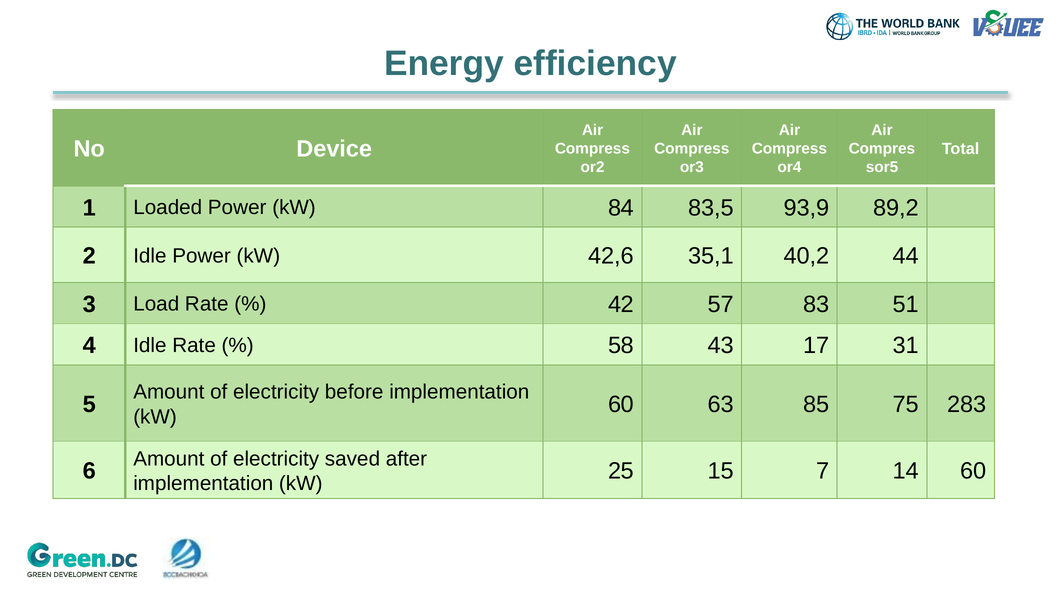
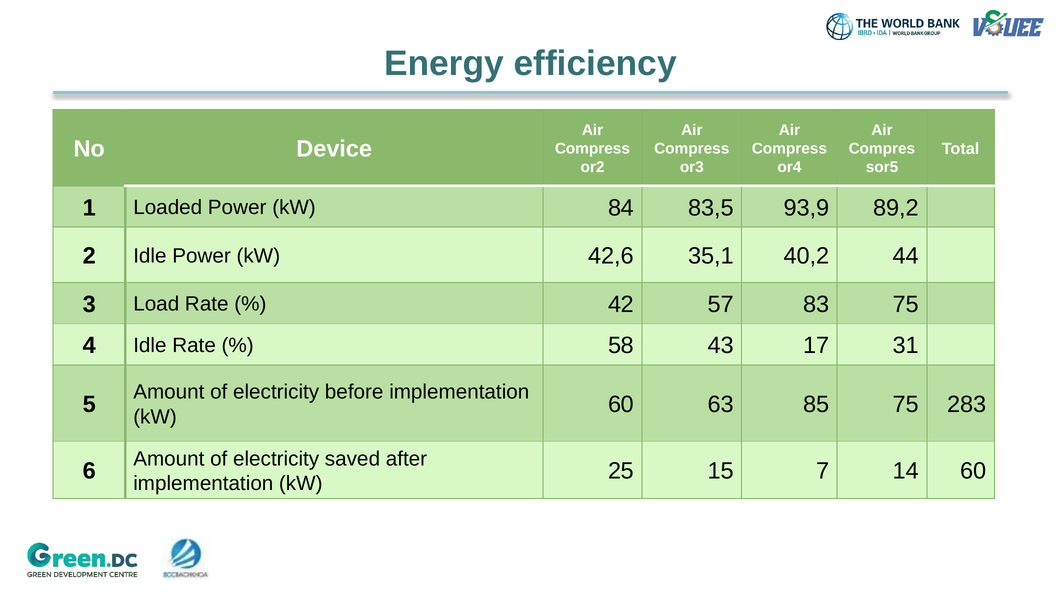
83 51: 51 -> 75
